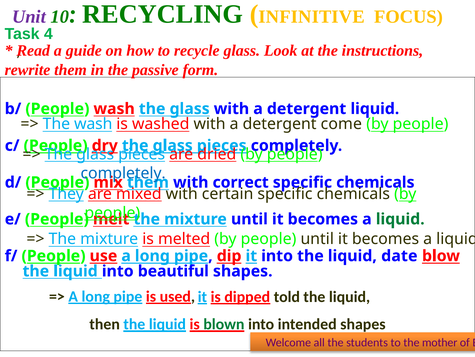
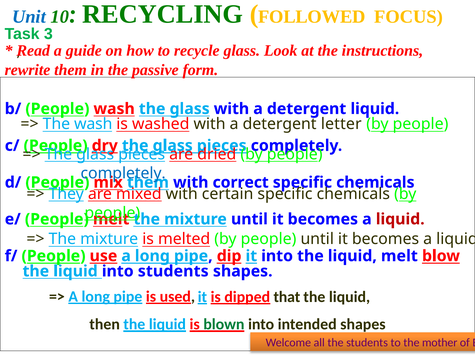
Unit colour: purple -> blue
INFINITIVE: INFINITIVE -> FOLLOWED
4: 4 -> 3
come: come -> letter
liquid at (400, 219) colour: green -> red
liquid date: date -> melt
into beautiful: beautiful -> students
told: told -> that
